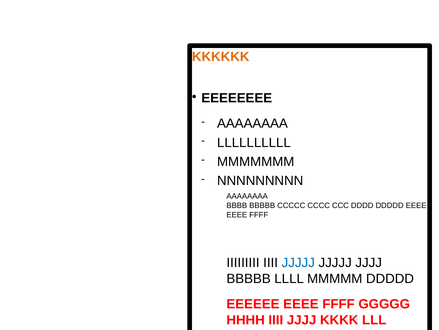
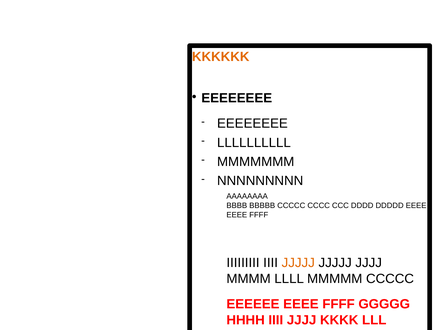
AAAAAAAA at (252, 123): AAAAAAAA -> EEEEEEEE
JJJJJ at (298, 262) colour: blue -> orange
BBBBB at (249, 278): BBBBB -> MMMM
MMMMM DDDDD: DDDDD -> CCCCC
